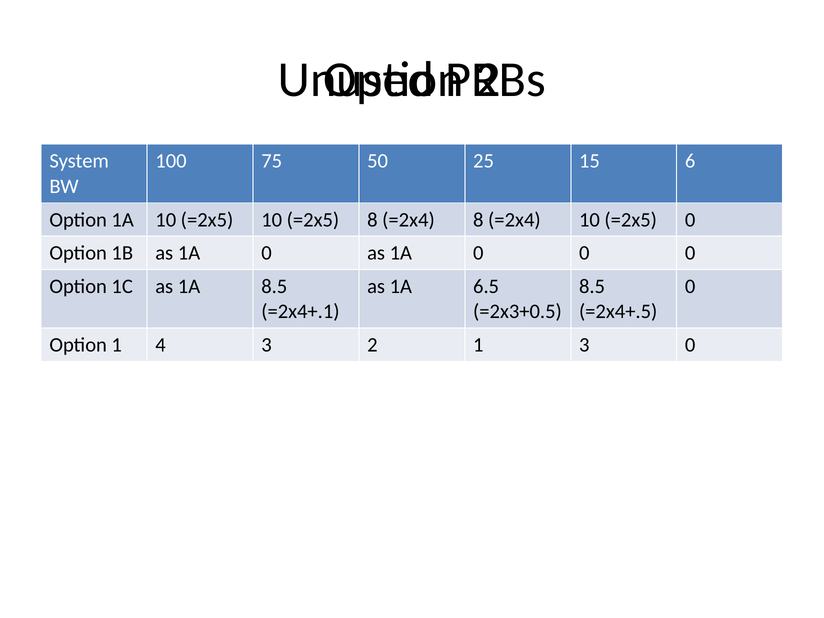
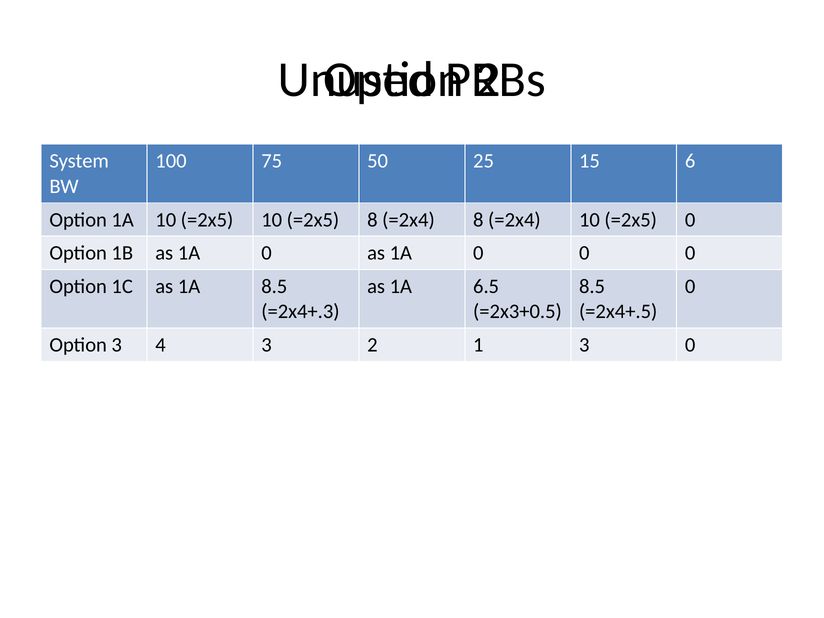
=2x4+.1: =2x4+.1 -> =2x4+.3
Option 1: 1 -> 3
